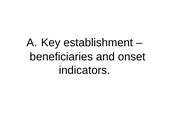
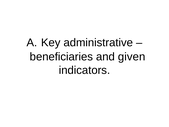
establishment: establishment -> administrative
onset: onset -> given
